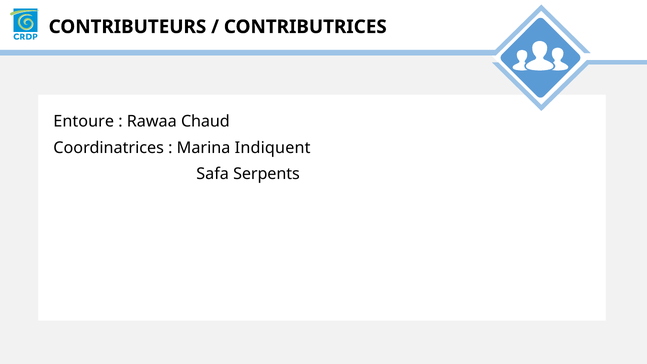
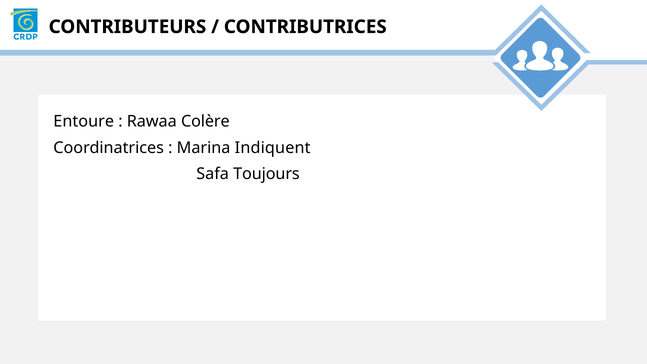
Chaud: Chaud -> Colère
Serpents: Serpents -> Toujours
